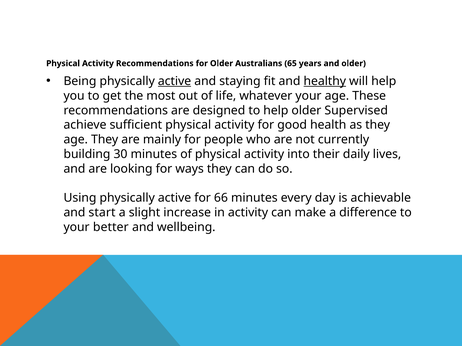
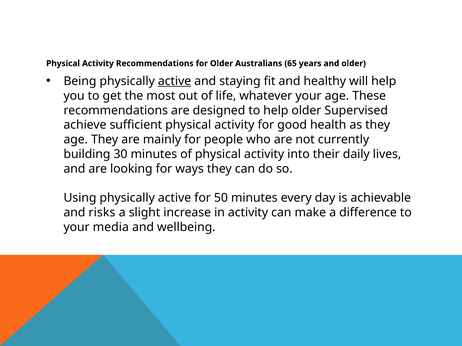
healthy underline: present -> none
66: 66 -> 50
start: start -> risks
better: better -> media
